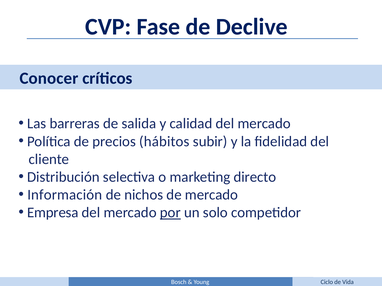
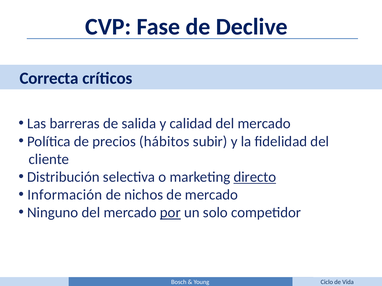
Conocer: Conocer -> Correcta
directo underline: none -> present
Empresa: Empresa -> Ninguno
